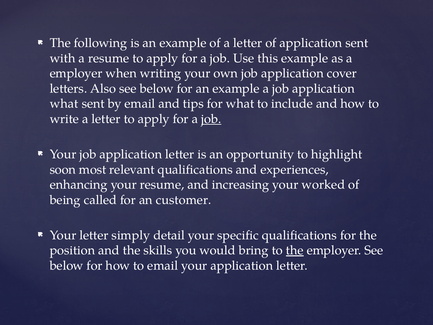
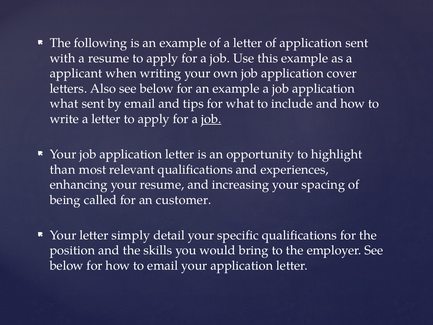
employer at (76, 73): employer -> applicant
soon: soon -> than
worked: worked -> spacing
the at (295, 250) underline: present -> none
